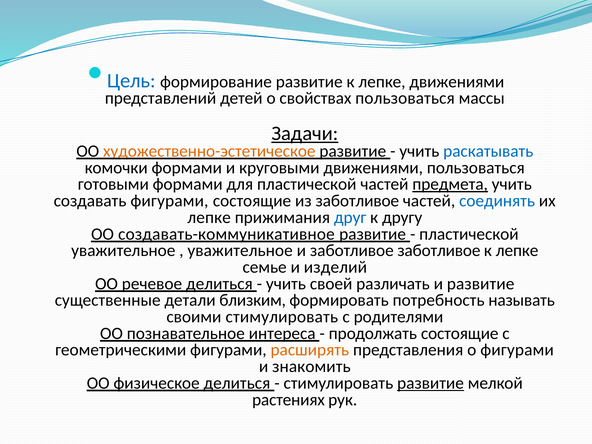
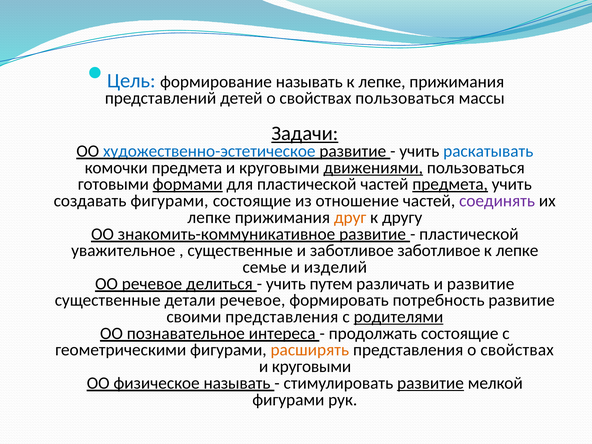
формирование развитие: развитие -> называть
к лепке движениями: движениями -> прижимания
художественно-эстетическое colour: orange -> blue
комочки формами: формами -> предмета
движениями at (373, 168) underline: none -> present
формами at (188, 184) underline: none -> present
из заботливое: заботливое -> отношение
соединять colour: blue -> purple
друг colour: blue -> orange
создавать-коммуникативное: создавать-коммуникативное -> знакомить-коммуникативное
уважительное at (240, 251): уважительное -> существенные
своей: своей -> путем
детали близким: близким -> речевое
потребность называть: называть -> развитие
своими стимулировать: стимулировать -> представления
родителями underline: none -> present
представления о фигурами: фигурами -> свойствах
знакомить at (311, 367): знакомить -> круговыми
физическое делиться: делиться -> называть
растениях at (288, 400): растениях -> фигурами
